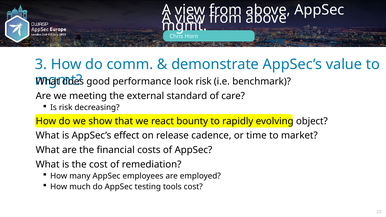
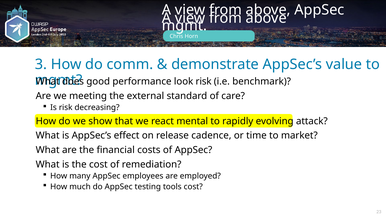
bounty: bounty -> mental
object: object -> attack
